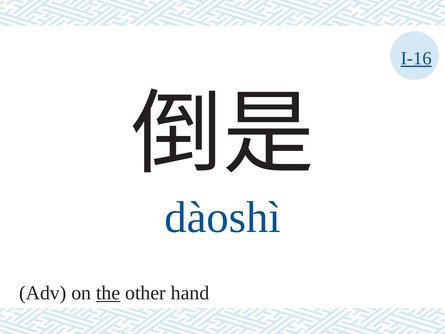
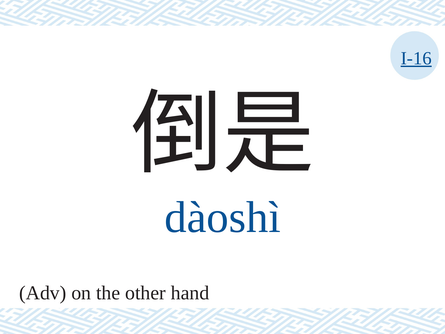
the underline: present -> none
